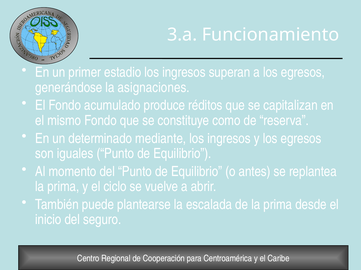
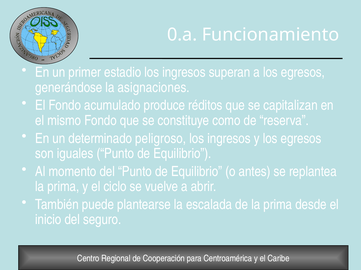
3.a: 3.a -> 0.a
mediante: mediante -> peligroso
